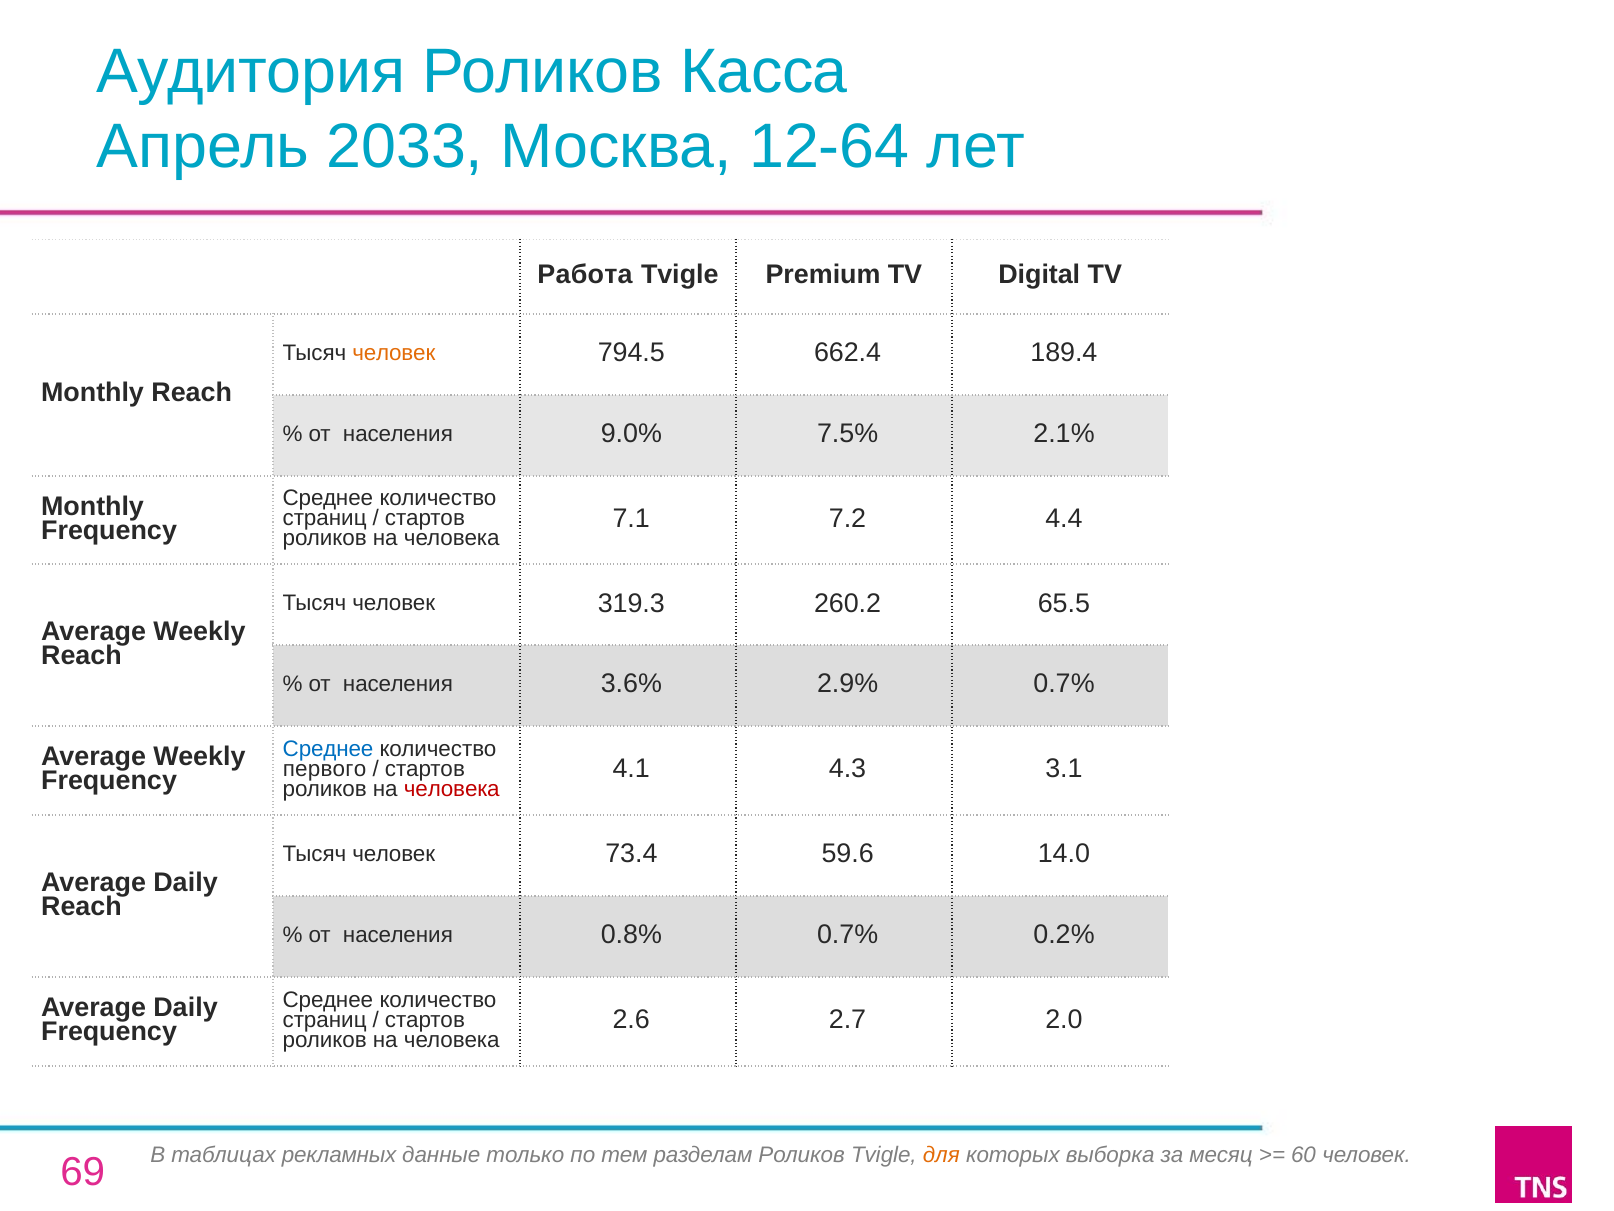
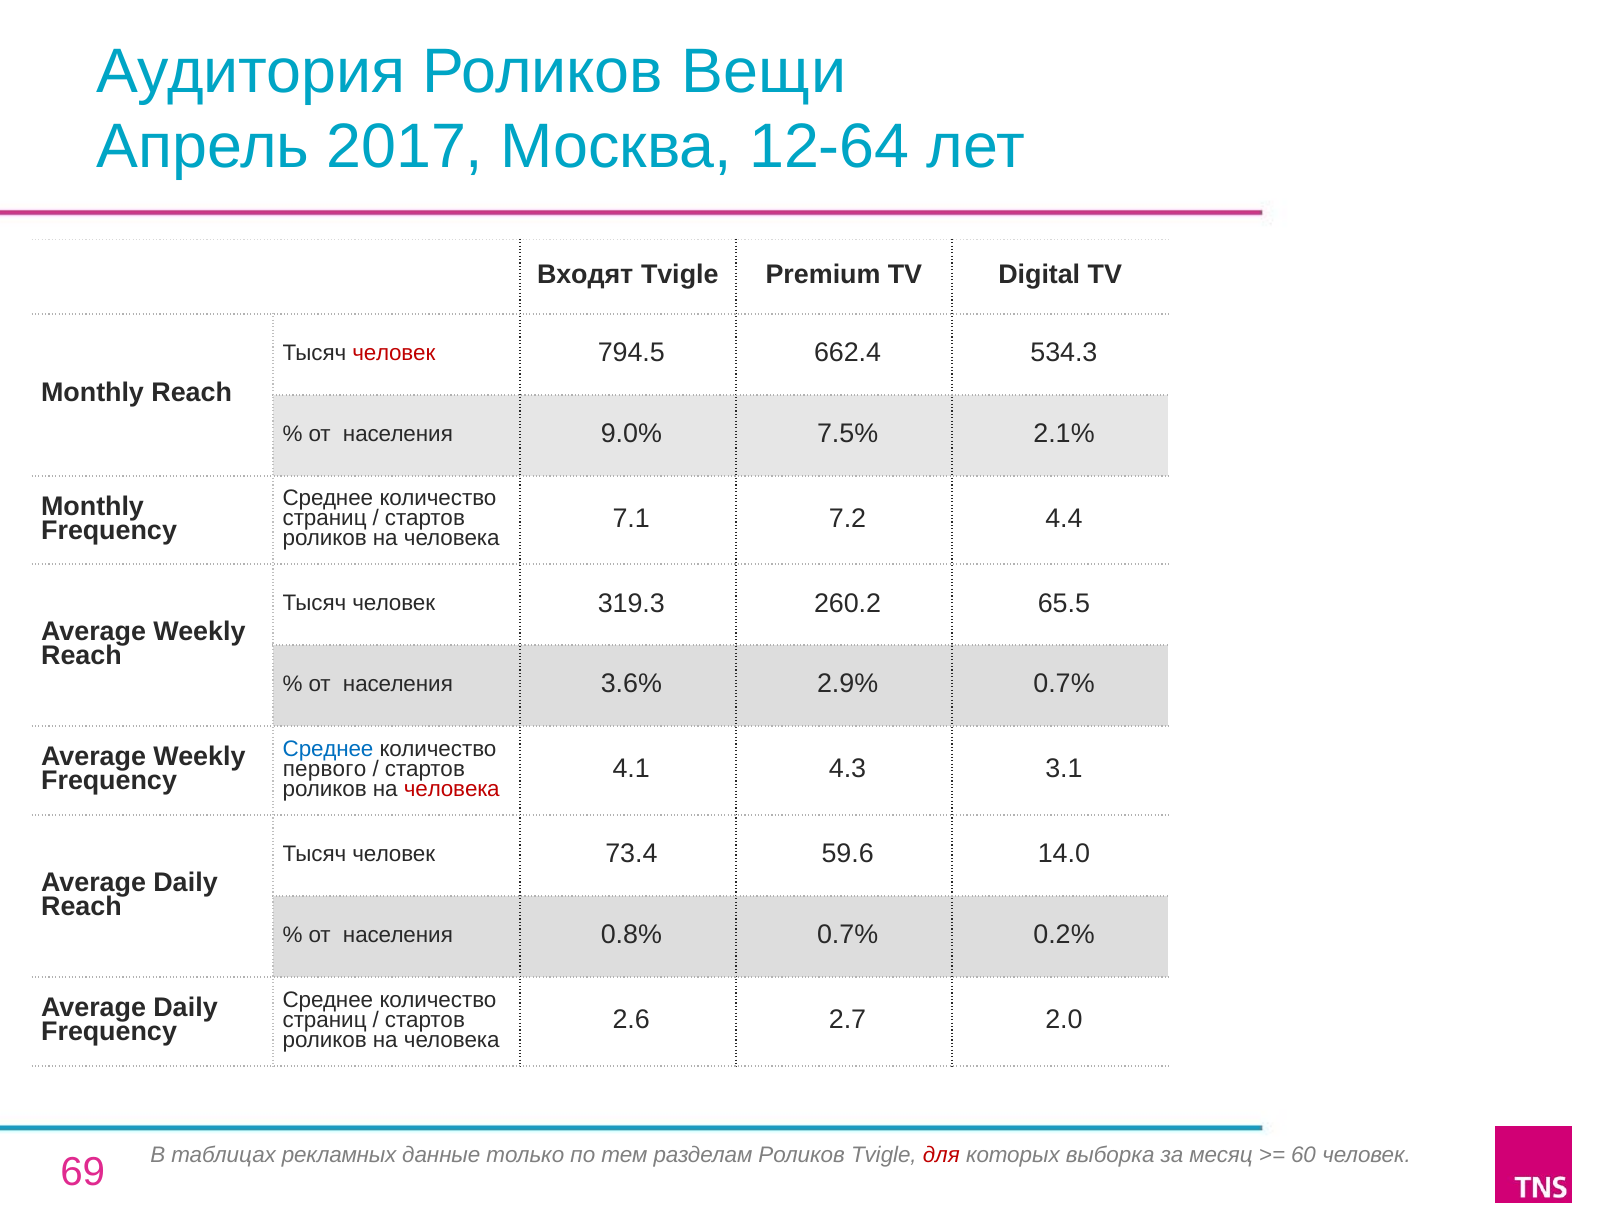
Касса: Касса -> Вещи
2033: 2033 -> 2017
Работа: Работа -> Входят
человек at (394, 353) colour: orange -> red
189.4: 189.4 -> 534.3
для colour: orange -> red
